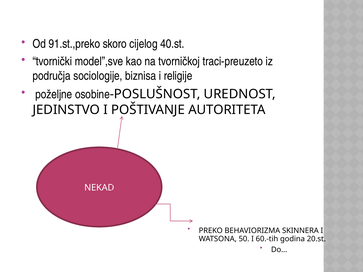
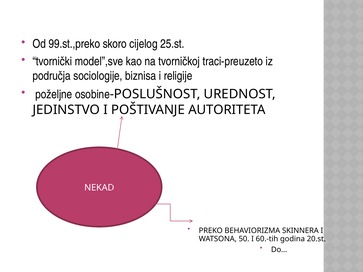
91.st.,preko: 91.st.,preko -> 99.st.,preko
40.st: 40.st -> 25.st
